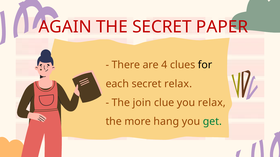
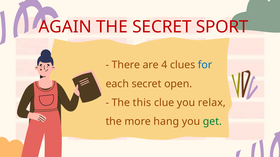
PAPER: PAPER -> SPORT
for colour: black -> blue
secret relax: relax -> open
join: join -> this
